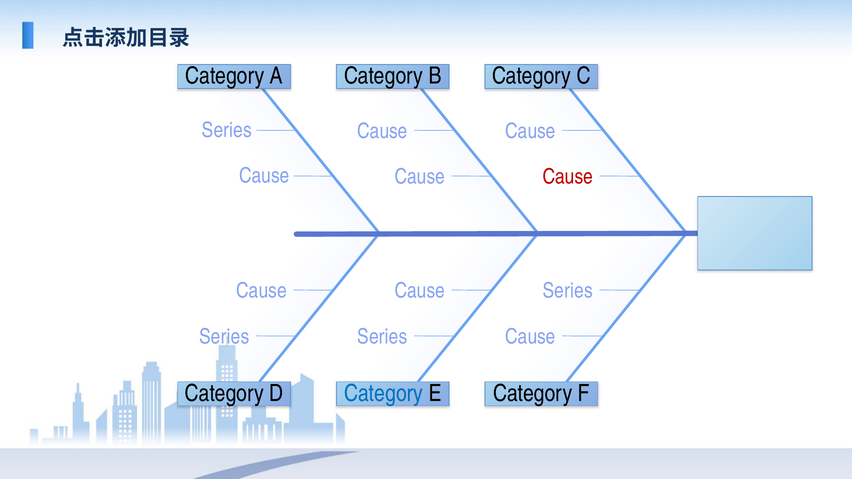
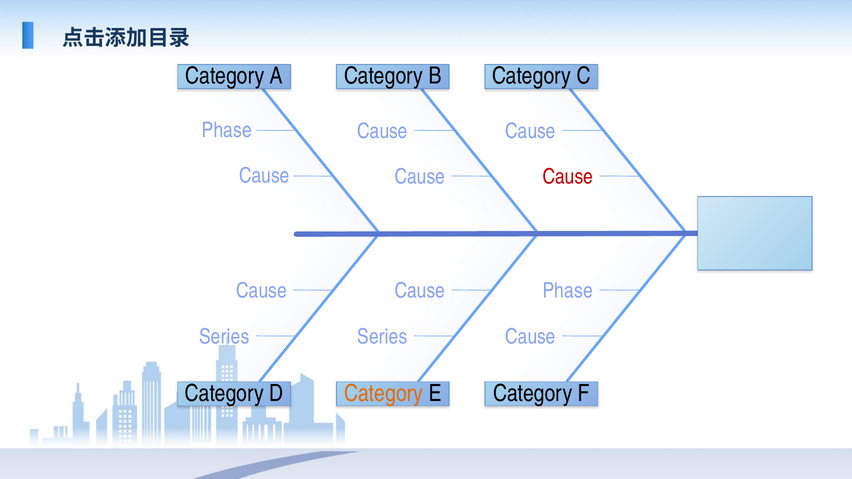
Series at (227, 130): Series -> Phase
Series at (568, 291): Series -> Phase
Category at (384, 393) colour: blue -> orange
